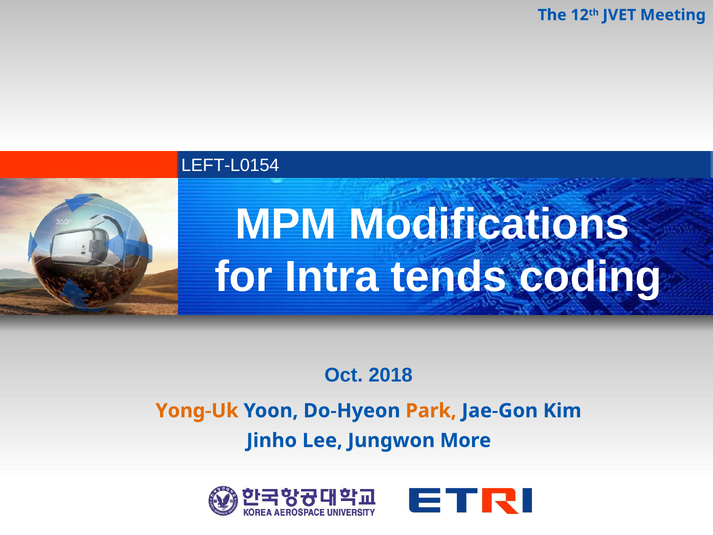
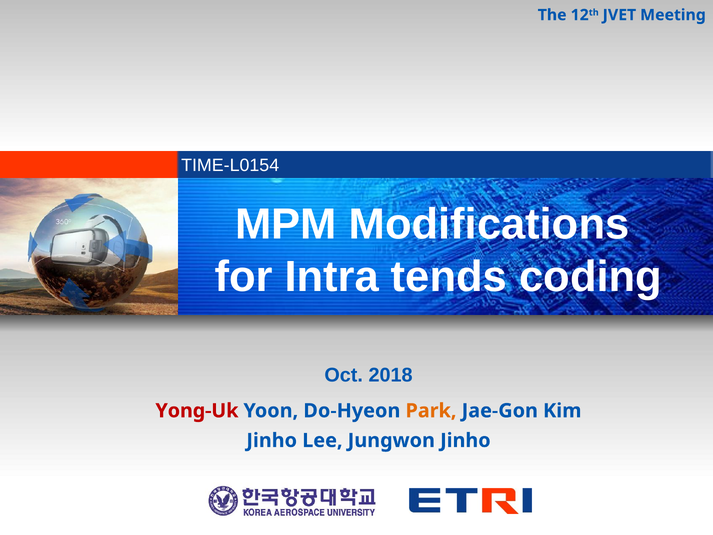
LEFT-L0154: LEFT-L0154 -> TIME-L0154
Yong-Uk colour: orange -> red
Jungwon More: More -> Jinho
